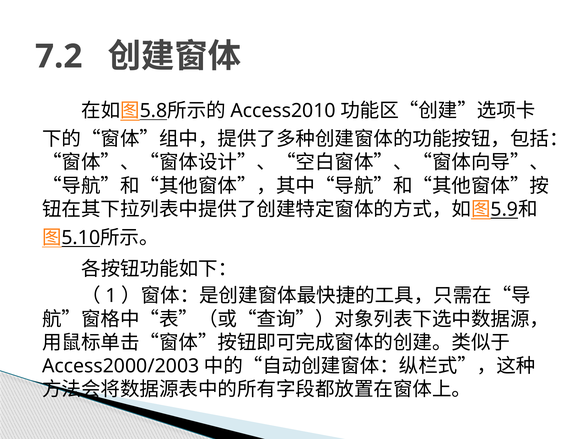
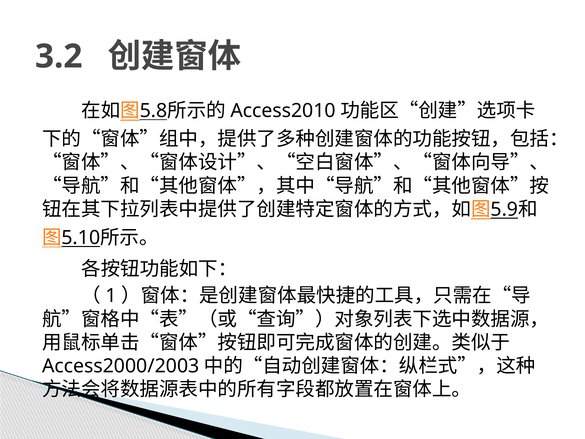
7.2: 7.2 -> 3.2
